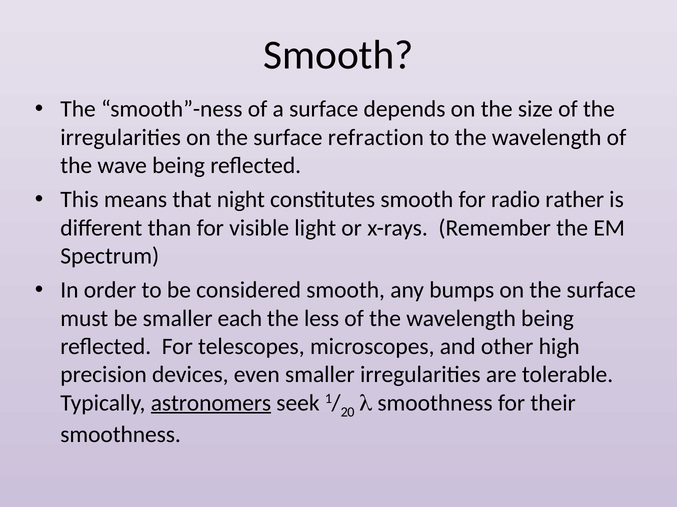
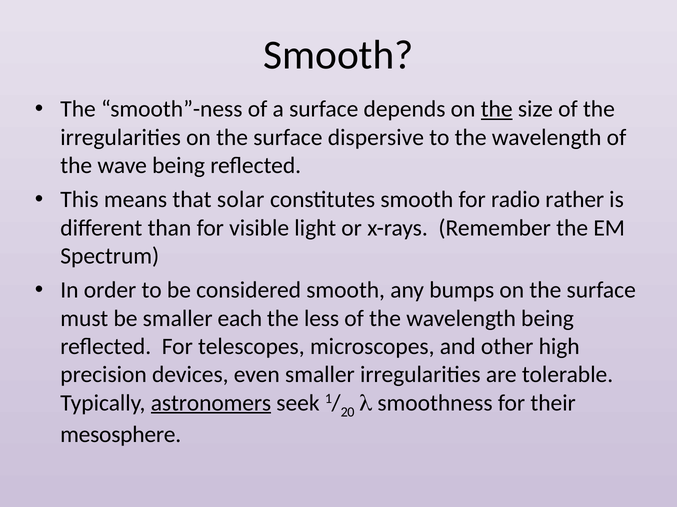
the at (497, 109) underline: none -> present
refraction: refraction -> dispersive
night: night -> solar
smoothness at (121, 435): smoothness -> mesosphere
